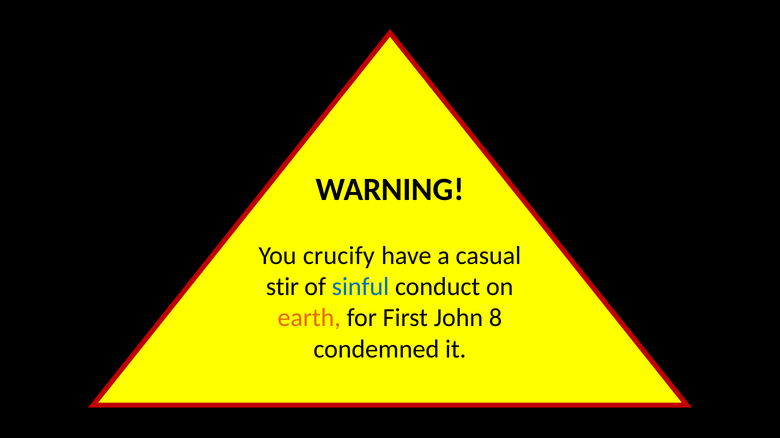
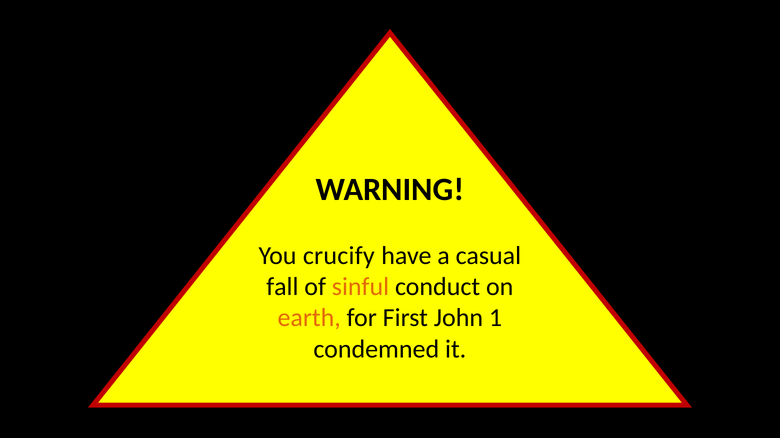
stir: stir -> fall
sinful colour: blue -> orange
8: 8 -> 1
